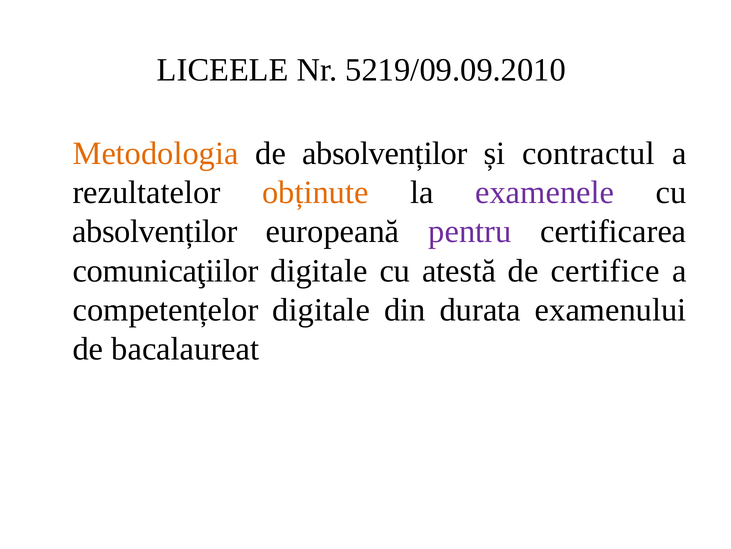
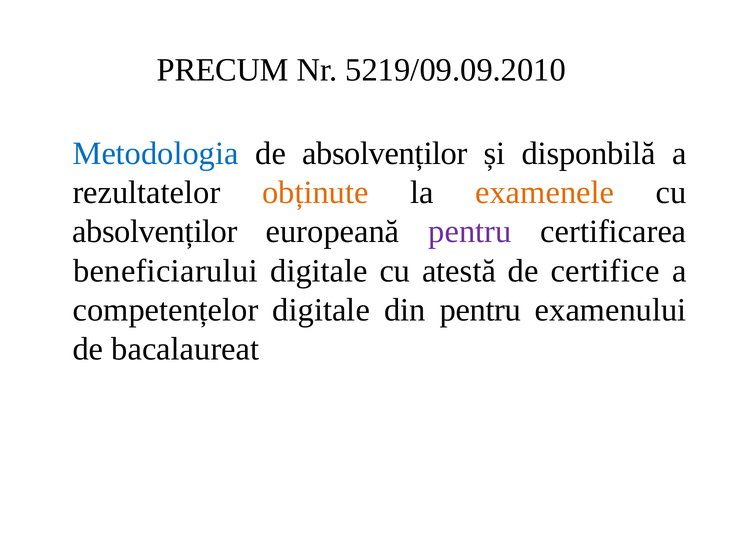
LICEELE: LICEELE -> PRECUM
Metodologia colour: orange -> blue
contractul: contractul -> disponbilă
examenele colour: purple -> orange
comunicaţiilor: comunicaţiilor -> beneficiarului
din durata: durata -> pentru
